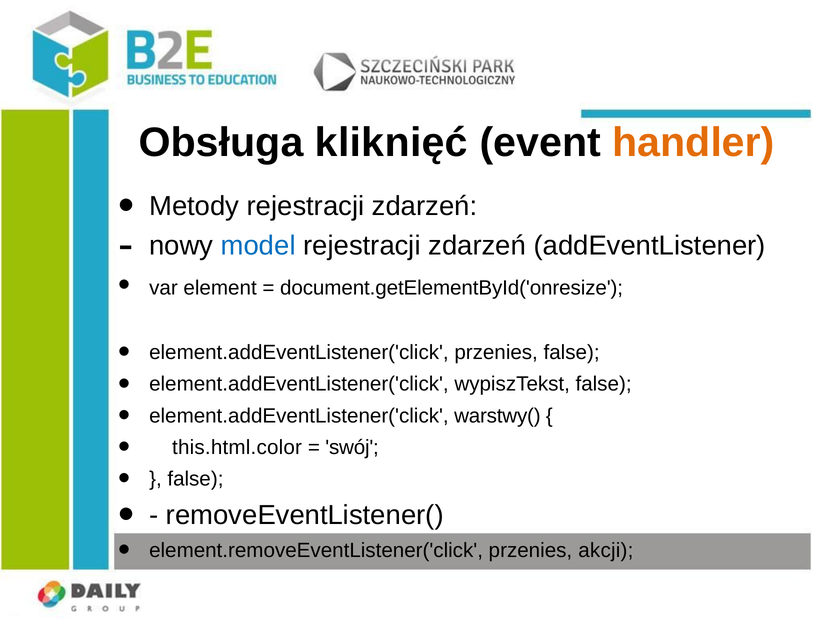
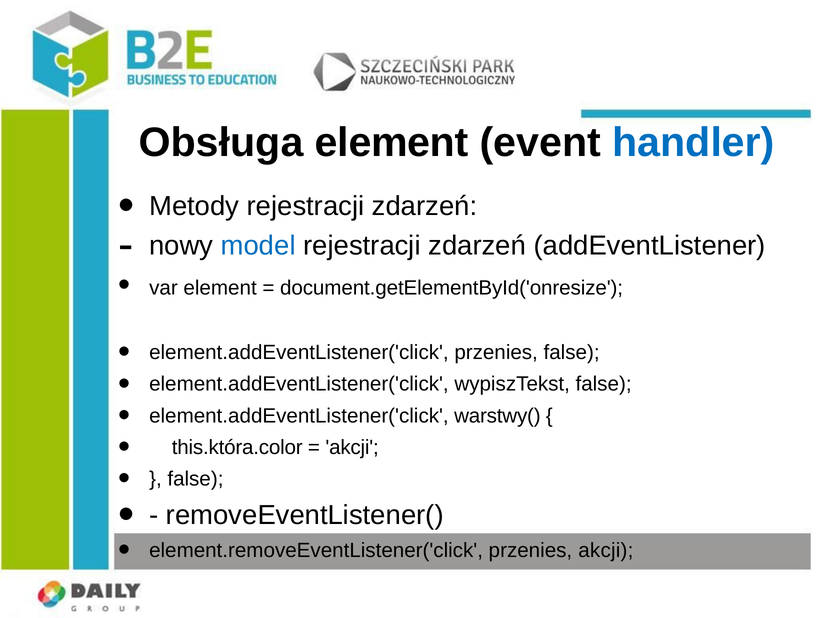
Obsługa kliknięć: kliknięć -> element
handler colour: orange -> blue
this.html.color: this.html.color -> this.która.color
swój at (352, 447): swój -> akcji
